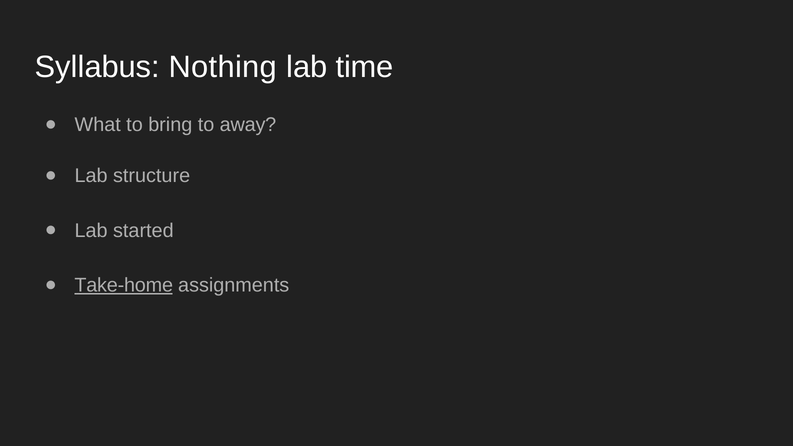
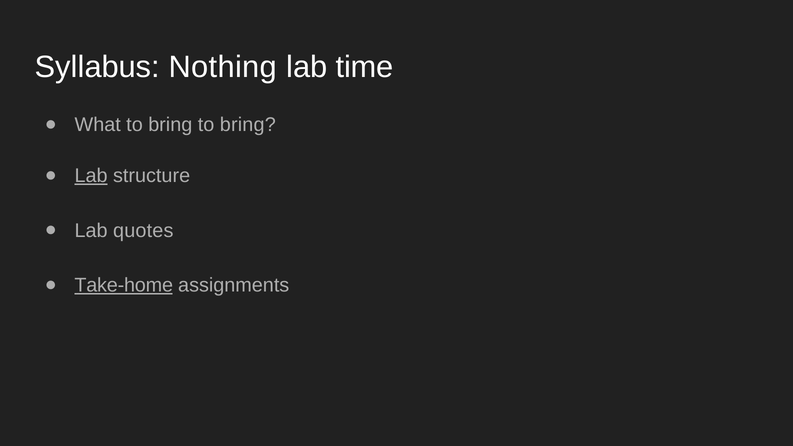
bring to away: away -> bring
Lab at (91, 176) underline: none -> present
started: started -> quotes
